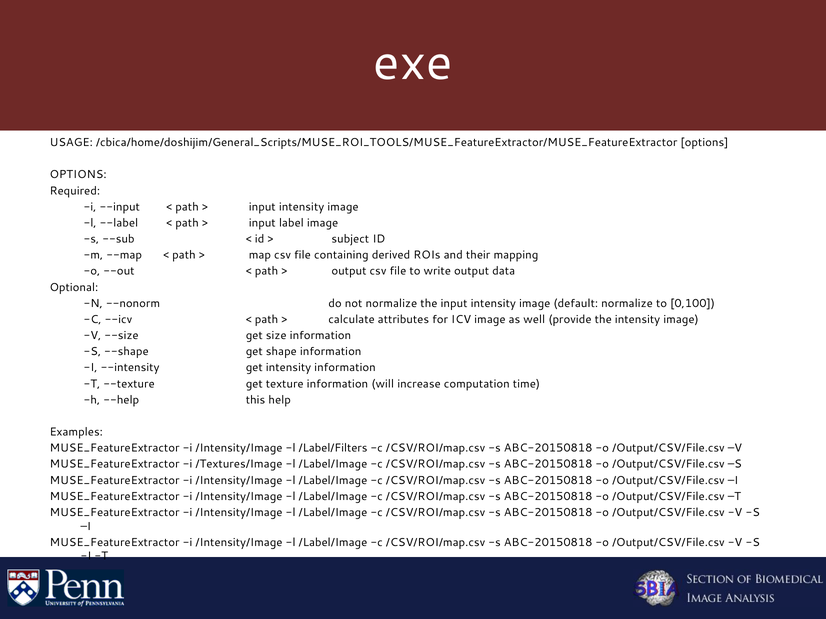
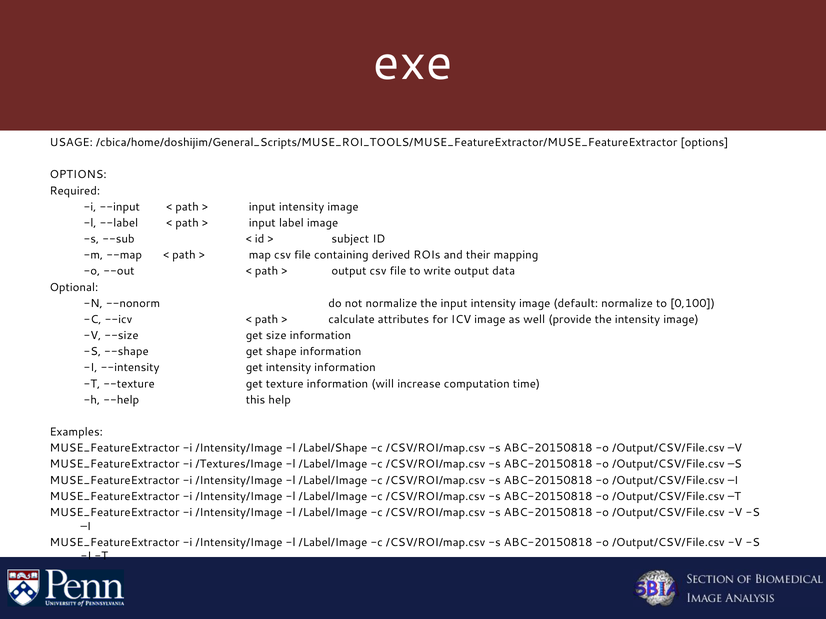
/Label/Filters: /Label/Filters -> /Label/Shape
